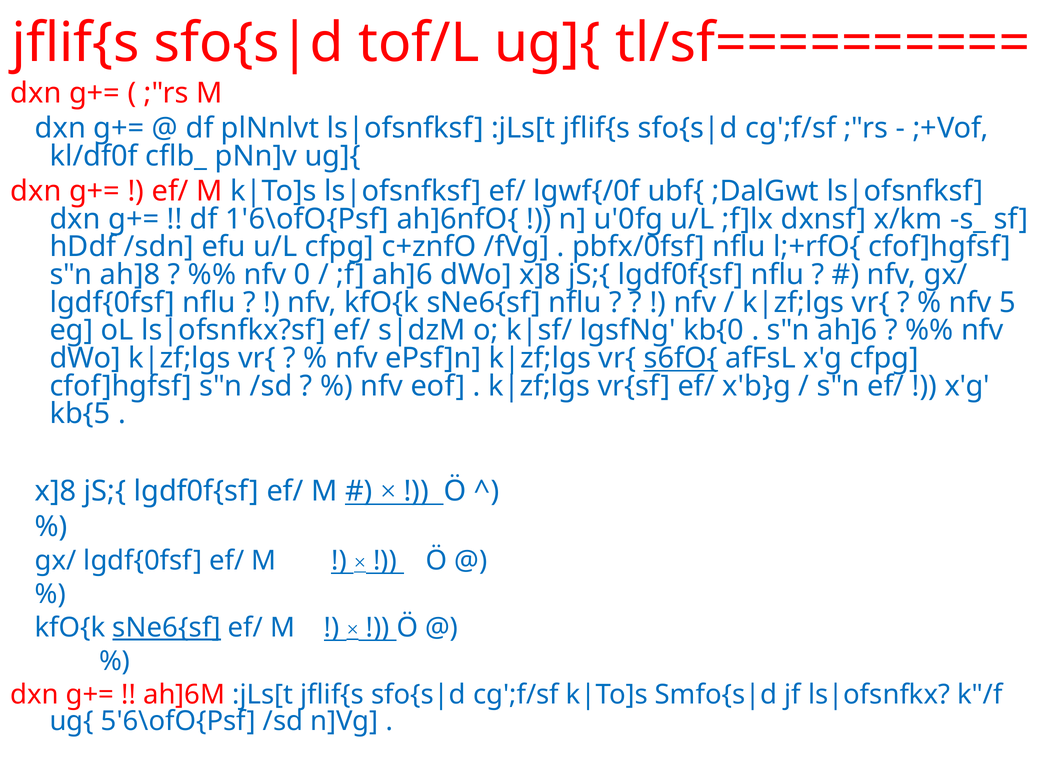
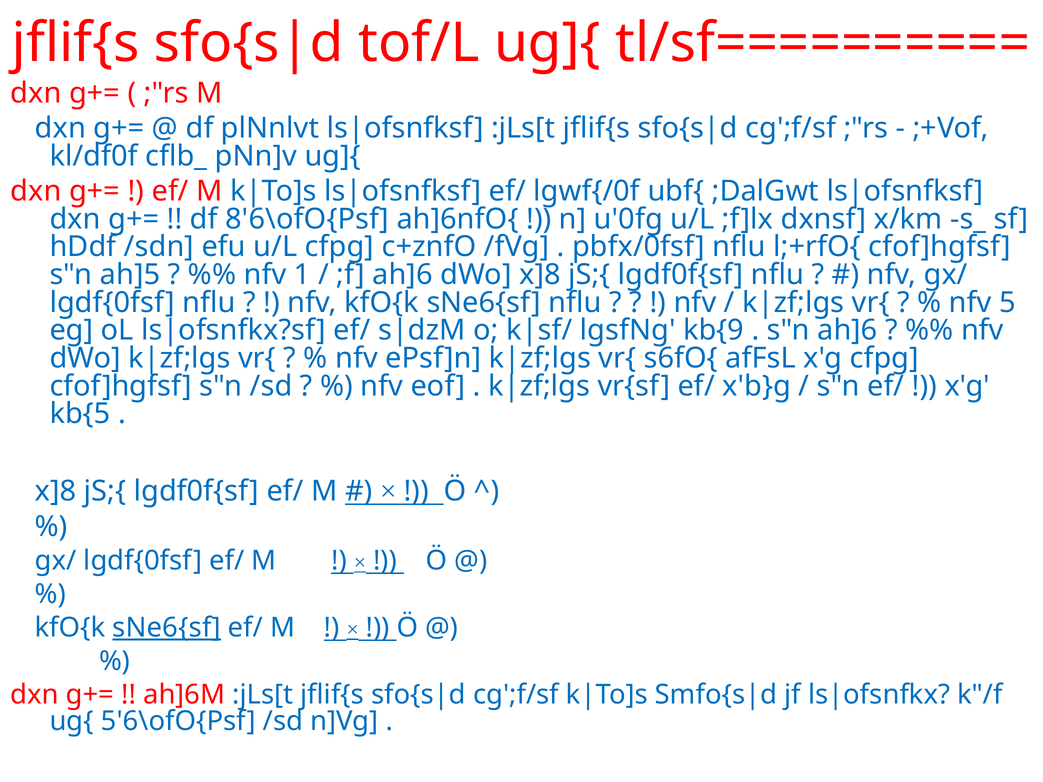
1'6\ofO{Psf: 1'6\ofO{Psf -> 8'6\ofO{Psf
ah]8: ah]8 -> ah]5
0: 0 -> 1
kb{0: kb{0 -> kb{9
s6fO{ underline: present -> none
